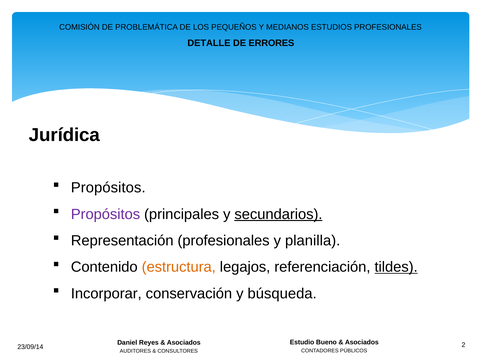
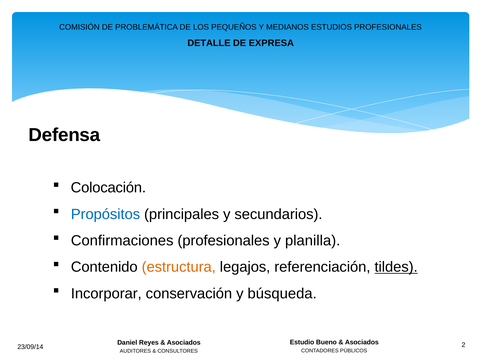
ERRORES: ERRORES -> EXPRESA
Jurídica: Jurídica -> Defensa
Propósitos at (108, 188): Propósitos -> Colocación
Propósitos at (105, 214) colour: purple -> blue
secundarios underline: present -> none
Representación: Representación -> Confirmaciones
